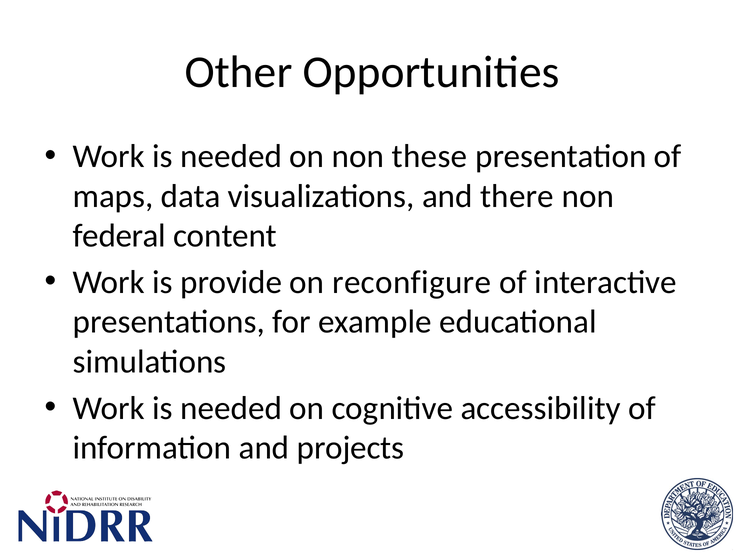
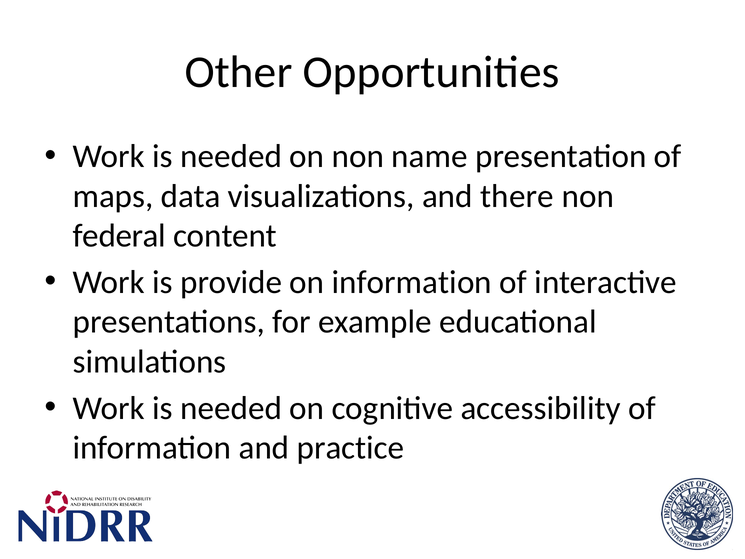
these: these -> name
on reconfigure: reconfigure -> information
projects: projects -> practice
